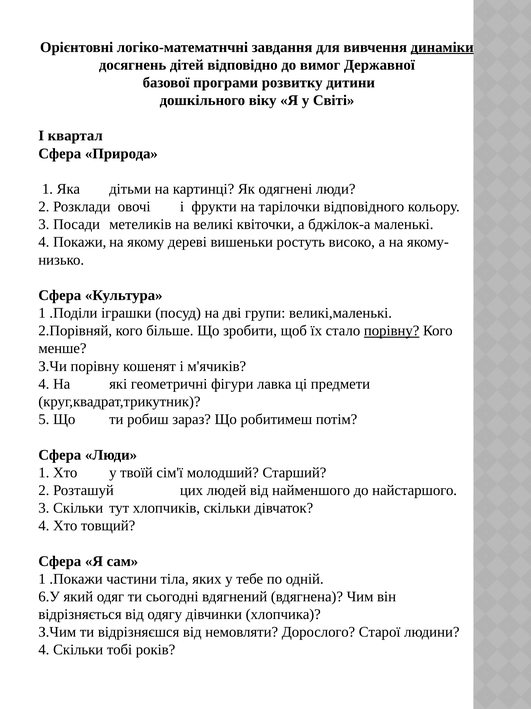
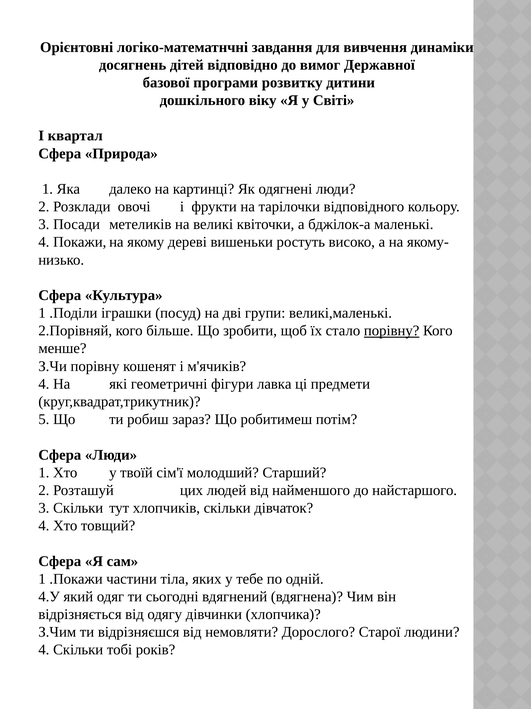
динаміки underline: present -> none
дітьми: дітьми -> далеко
6.У: 6.У -> 4.У
